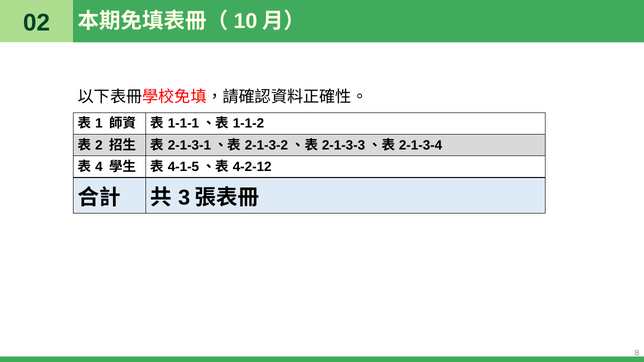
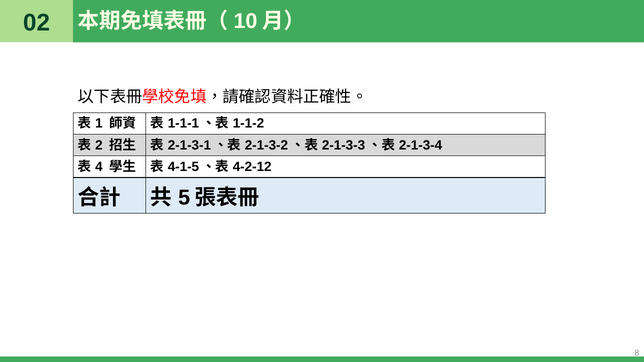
3: 3 -> 5
